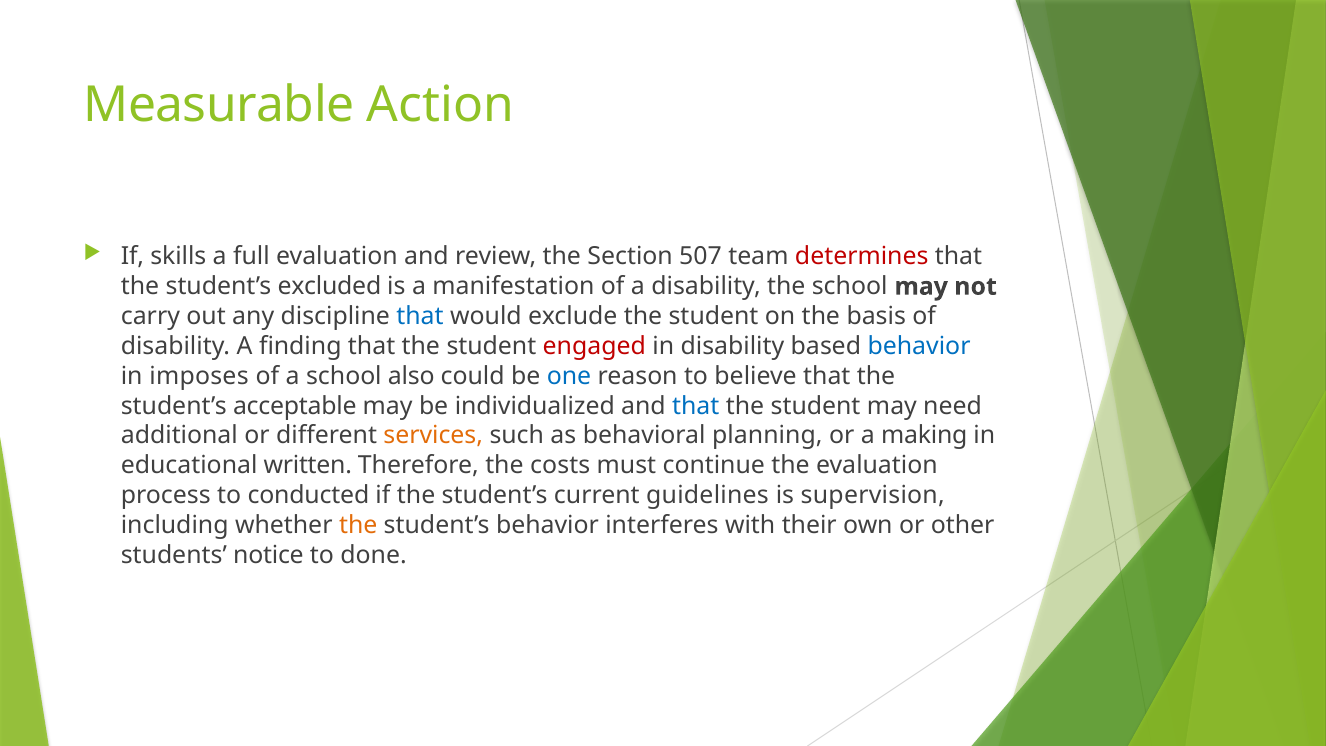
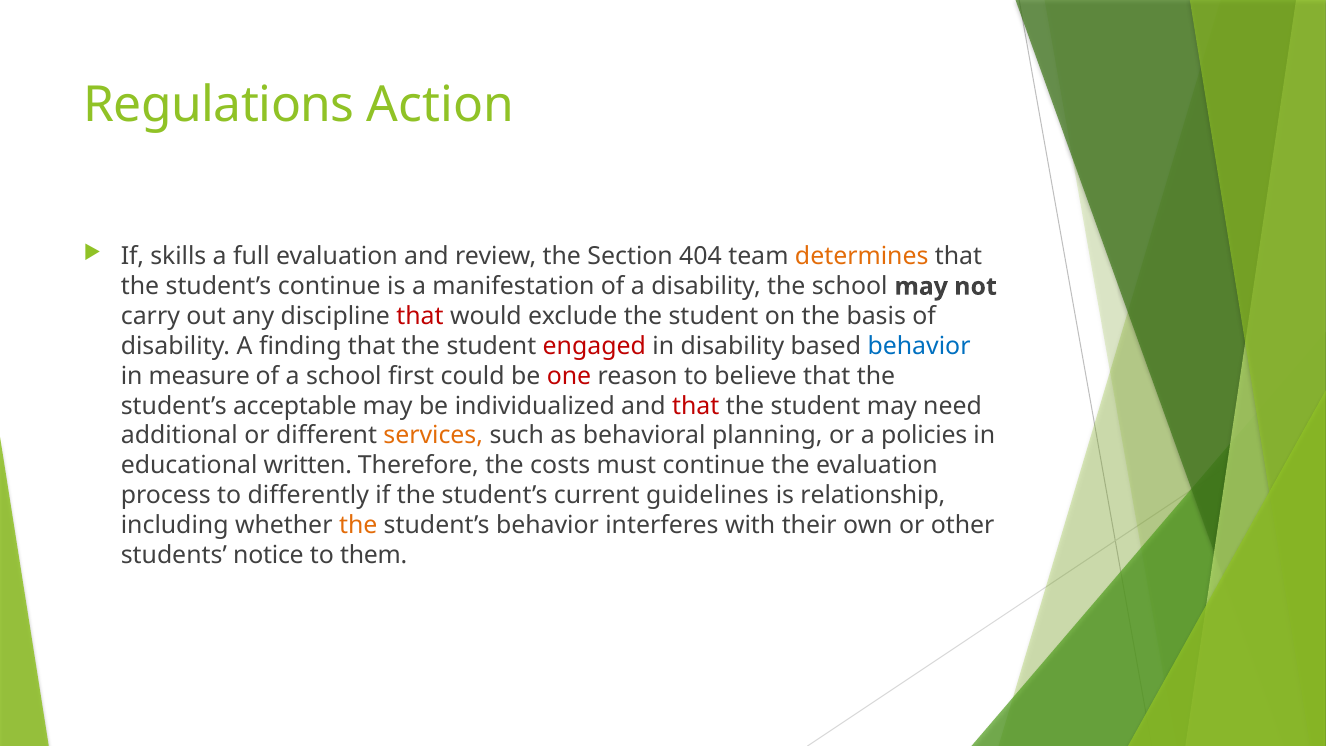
Measurable: Measurable -> Regulations
507: 507 -> 404
determines colour: red -> orange
student’s excluded: excluded -> continue
that at (420, 316) colour: blue -> red
imposes: imposes -> measure
also: also -> first
one colour: blue -> red
that at (696, 406) colour: blue -> red
making: making -> policies
conducted: conducted -> differently
supervision: supervision -> relationship
done: done -> them
